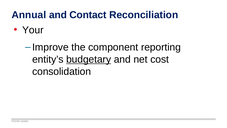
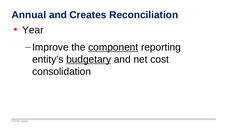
Contact: Contact -> Creates
Your: Your -> Year
component underline: none -> present
